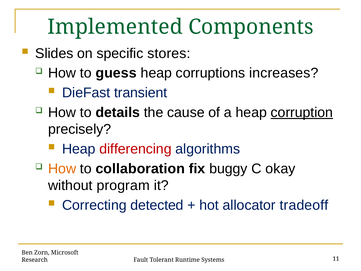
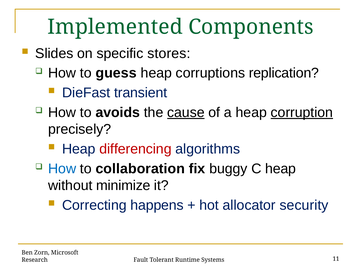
increases: increases -> replication
details: details -> avoids
cause underline: none -> present
How at (62, 169) colour: orange -> blue
C okay: okay -> heap
program: program -> minimize
detected: detected -> happens
tradeoff: tradeoff -> security
